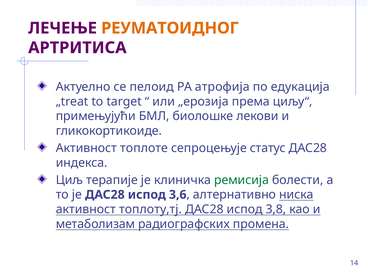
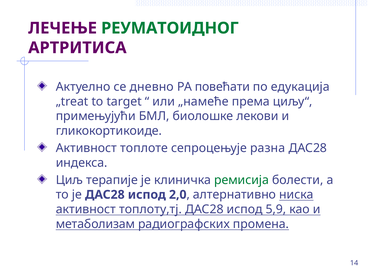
РЕУМАТОИДНОГ colour: orange -> green
пелоид: пелоид -> дневно
атрофија: атрофија -> повећати
„ерозија: „ерозија -> „намеће
статус: статус -> разна
3,6: 3,6 -> 2,0
3,8: 3,8 -> 5,9
